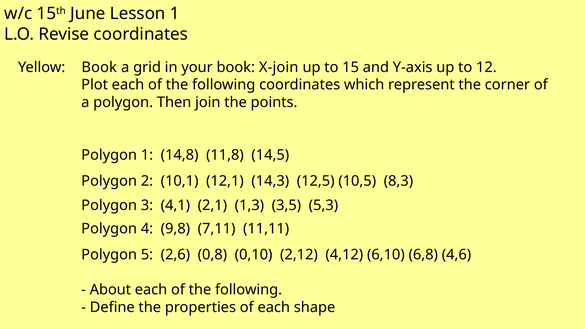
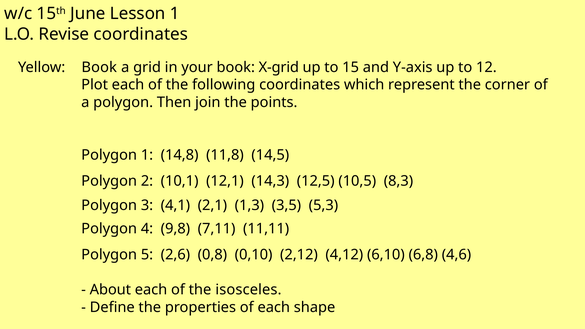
X-join: X-join -> X-grid
following at (249, 290): following -> isosceles
